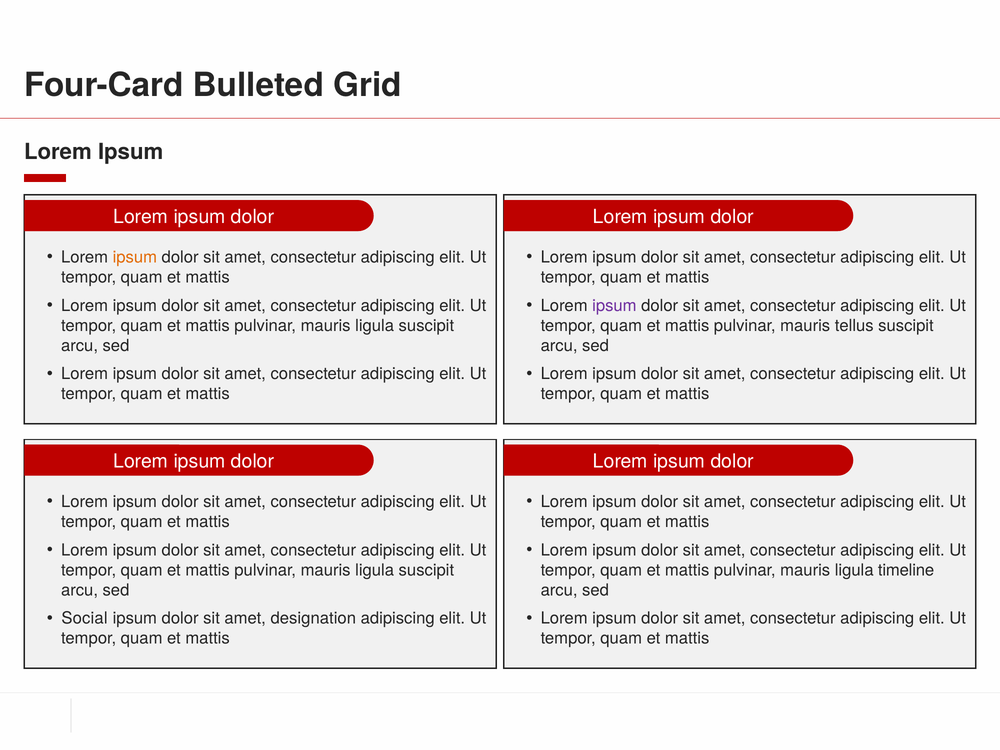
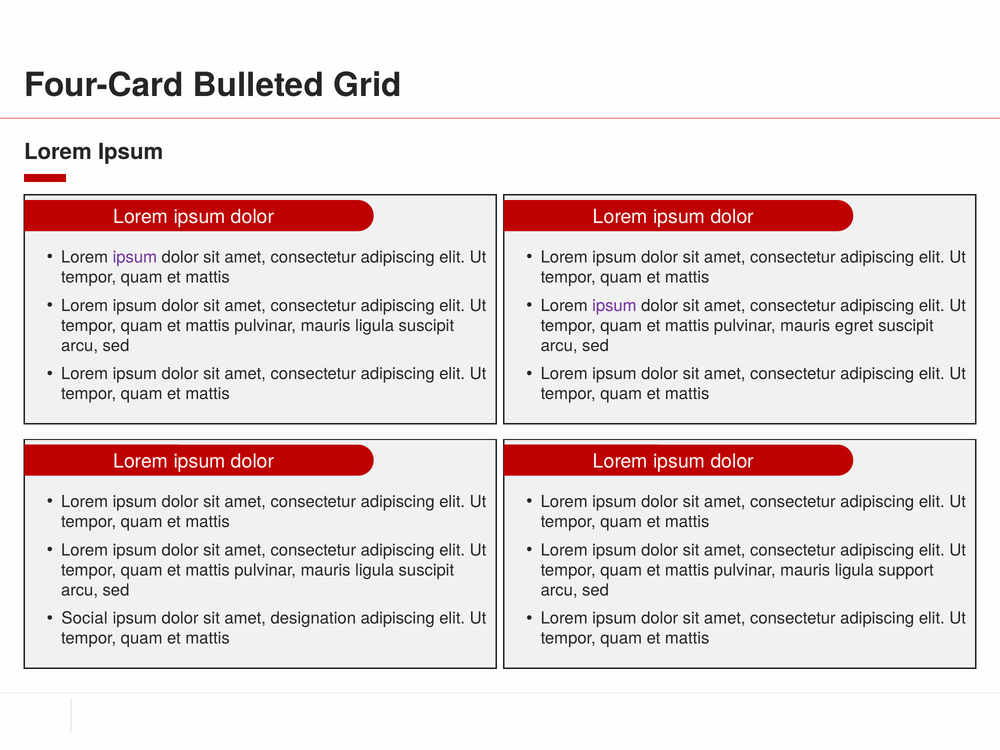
ipsum at (135, 257) colour: orange -> purple
tellus: tellus -> egret
timeline: timeline -> support
